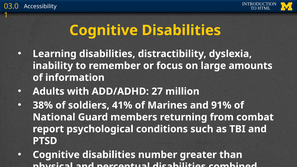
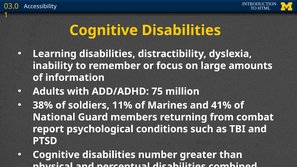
27: 27 -> 75
41%: 41% -> 11%
91%: 91% -> 41%
